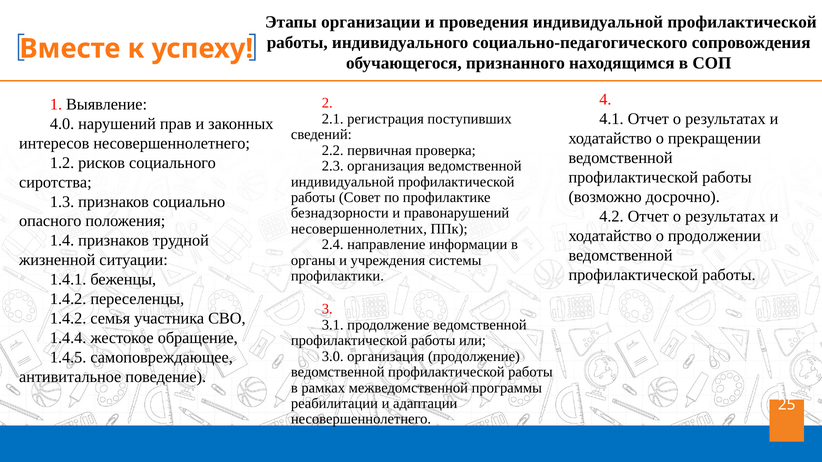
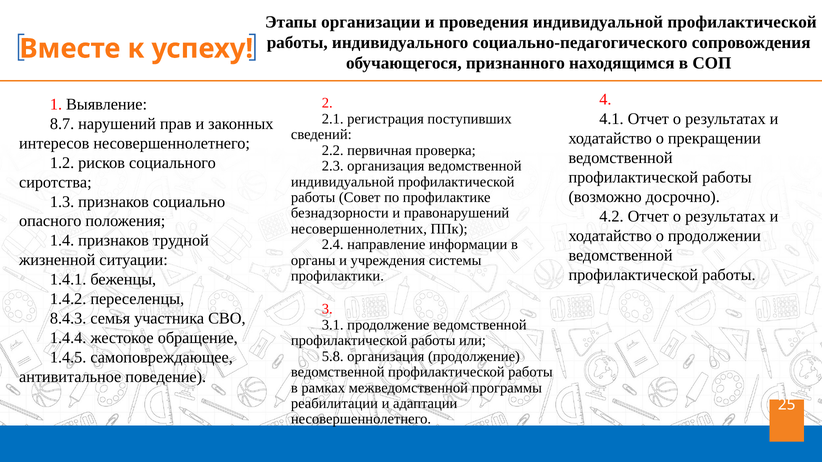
4.0: 4.0 -> 8.7
1.4.2 at (68, 319): 1.4.2 -> 8.4.3
3.0: 3.0 -> 5.8
